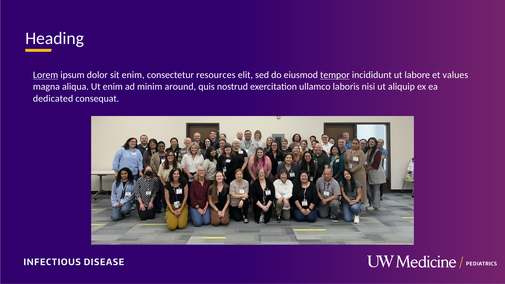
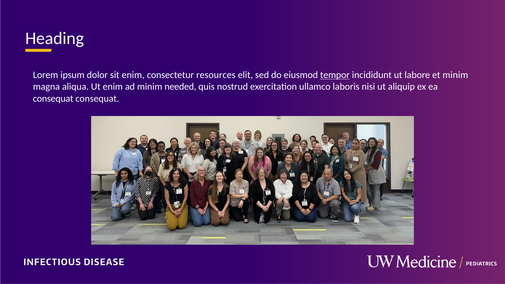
Lorem underline: present -> none
et values: values -> minim
around: around -> needed
dedicated at (53, 98): dedicated -> consequat
